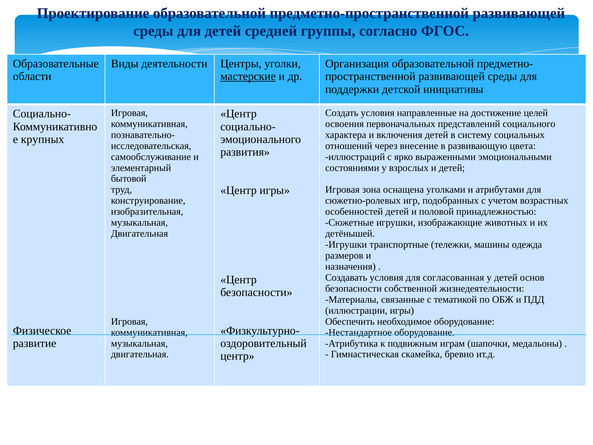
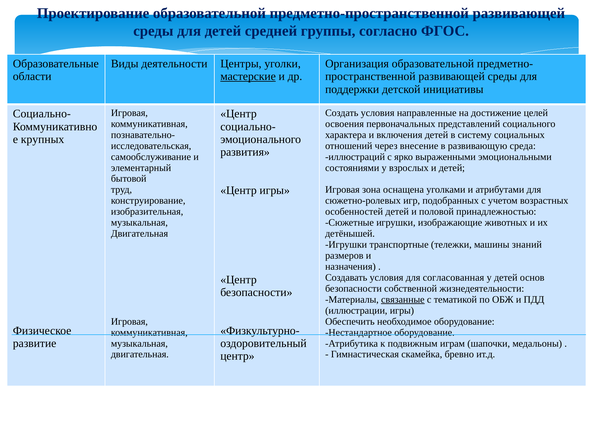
цвета: цвета -> среда
одежда: одежда -> знаний
связанные underline: none -> present
